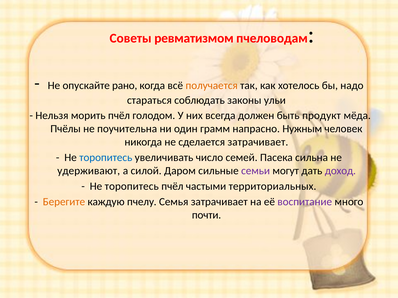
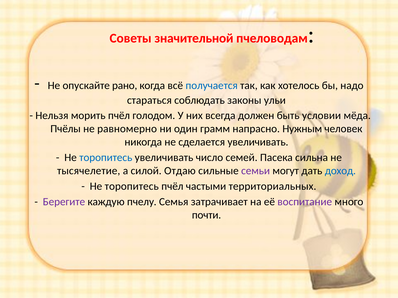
ревматизмом: ревматизмом -> значительной
получается colour: orange -> blue
продукт: продукт -> условии
поучительна: поучительна -> равномерно
сделается затрачивает: затрачивает -> увеличивать
удерживают: удерживают -> тысячелетие
Даром: Даром -> Отдаю
доход colour: purple -> blue
Берегите colour: orange -> purple
